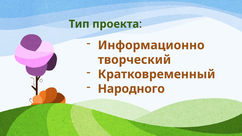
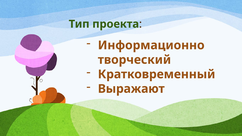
Народного: Народного -> Выражают
